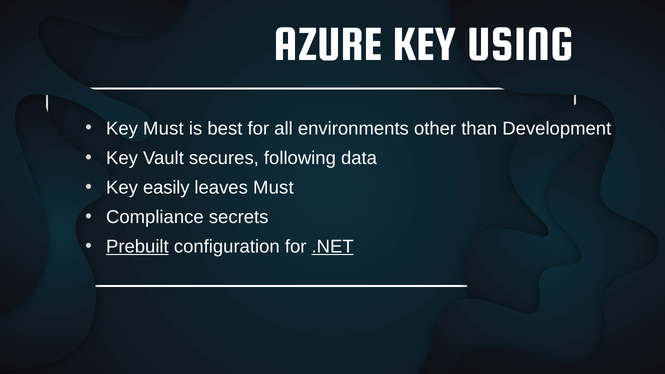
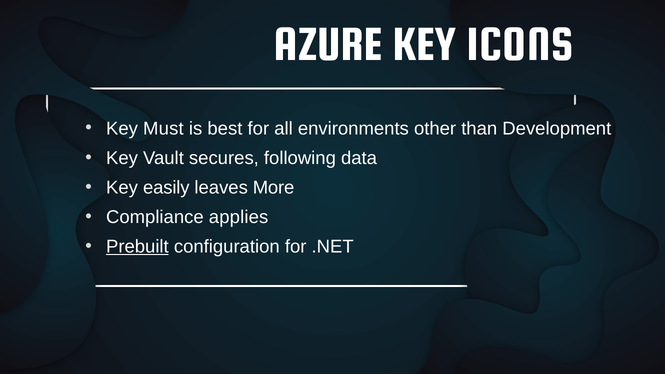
USING: USING -> ICONS
leaves Must: Must -> More
secrets: secrets -> applies
.NET underline: present -> none
